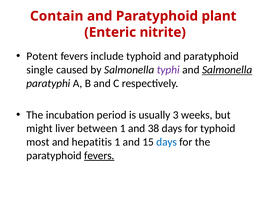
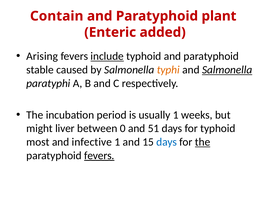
nitrite: nitrite -> added
Potent: Potent -> Arising
include underline: none -> present
single: single -> stable
typhi colour: purple -> orange
usually 3: 3 -> 1
between 1: 1 -> 0
38: 38 -> 51
hepatitis: hepatitis -> infective
the at (203, 142) underline: none -> present
